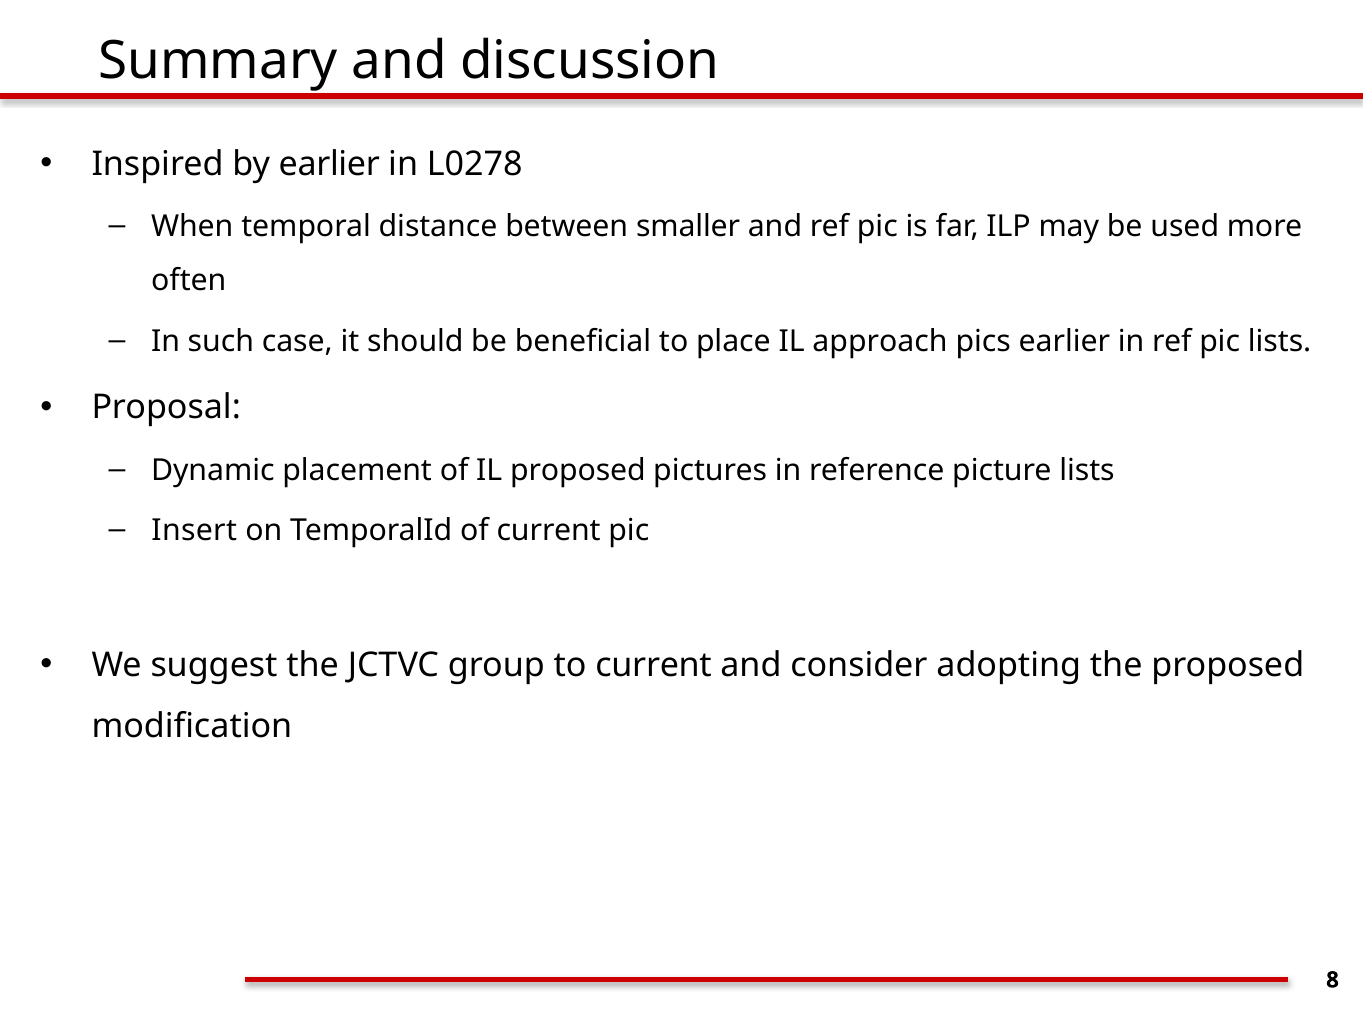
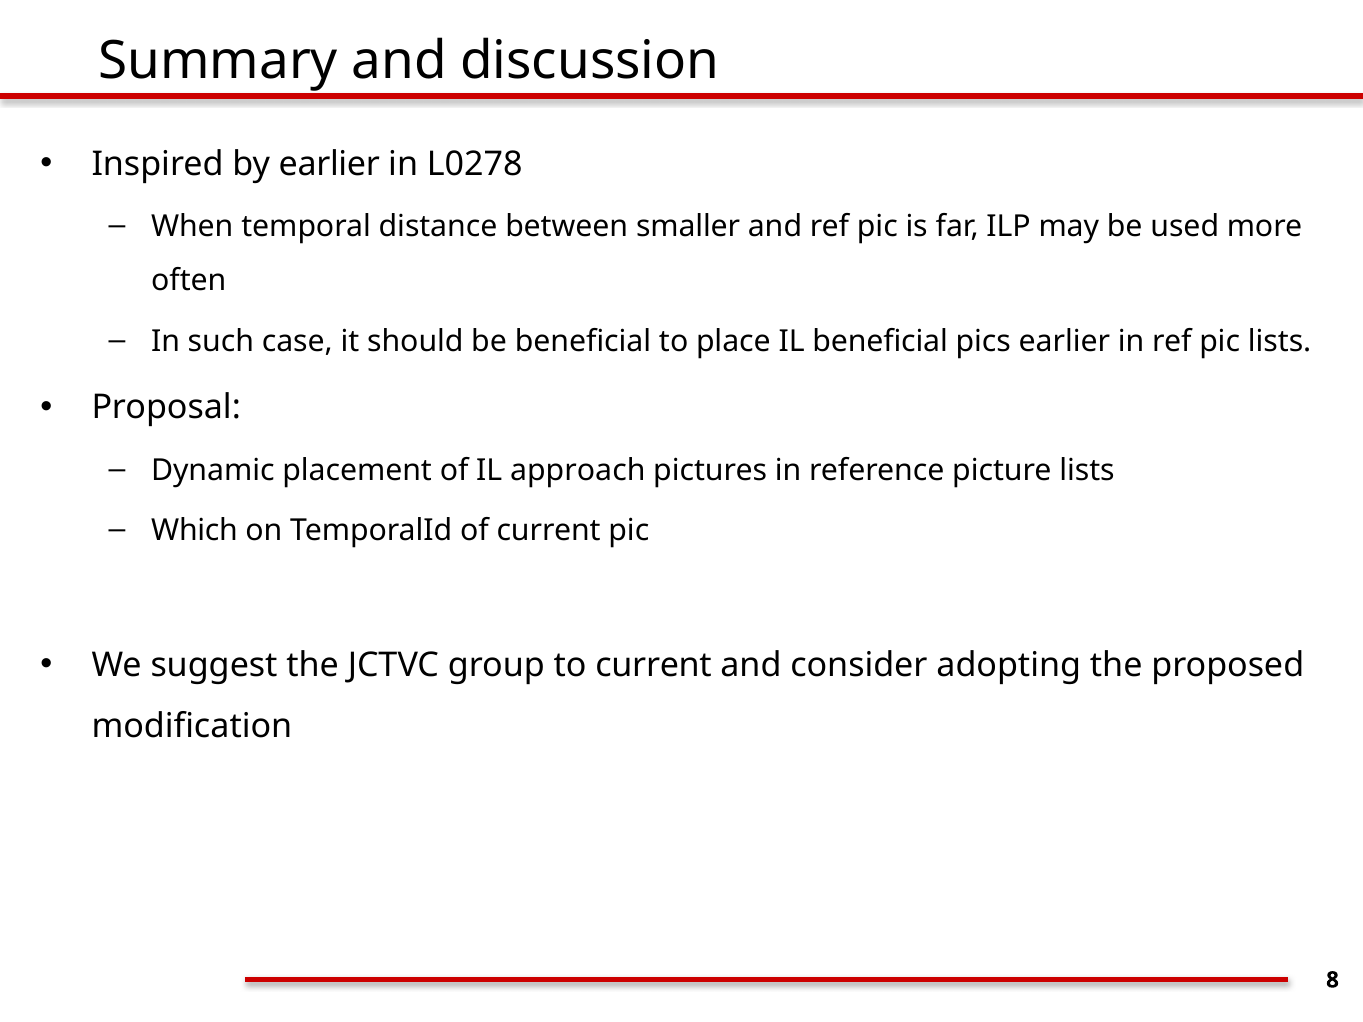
IL approach: approach -> beneficial
IL proposed: proposed -> approach
Insert: Insert -> Which
